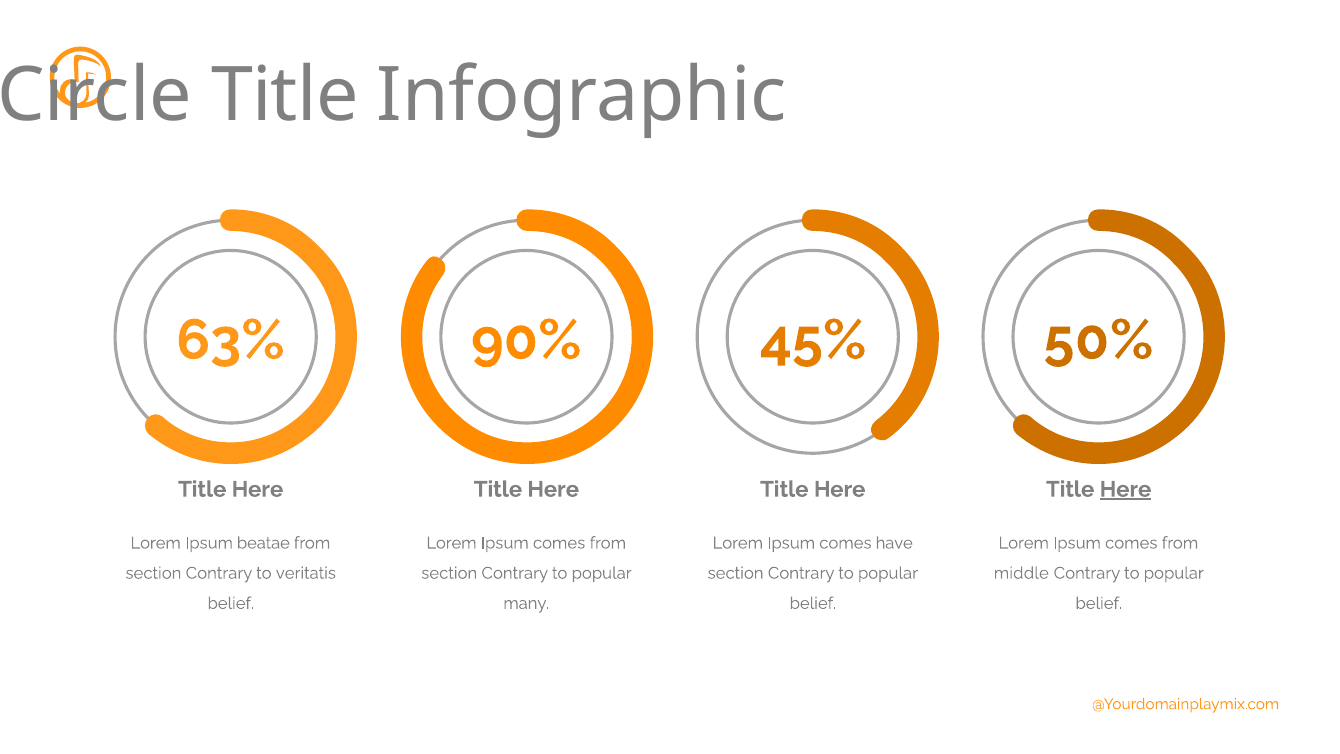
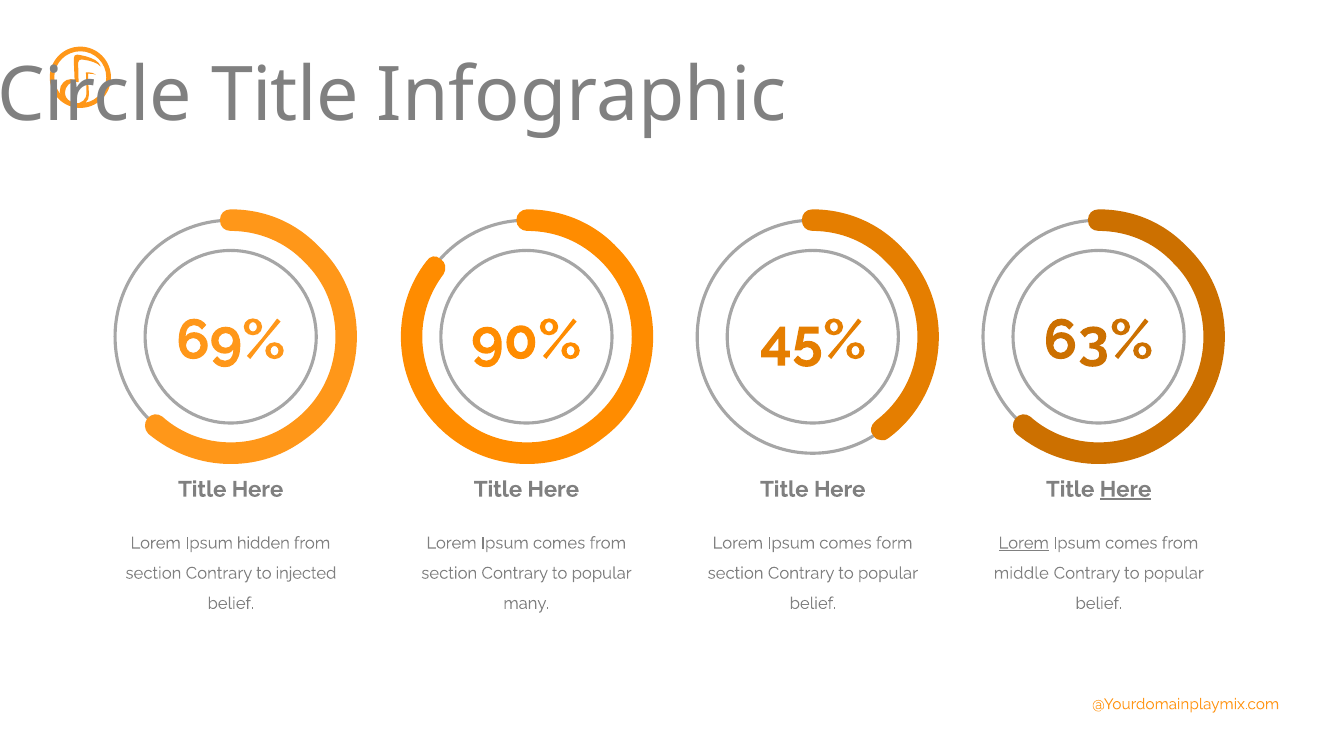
63%: 63% -> 69%
50%: 50% -> 63%
beatae: beatae -> hidden
have: have -> form
Lorem at (1024, 543) underline: none -> present
veritatis: veritatis -> injected
